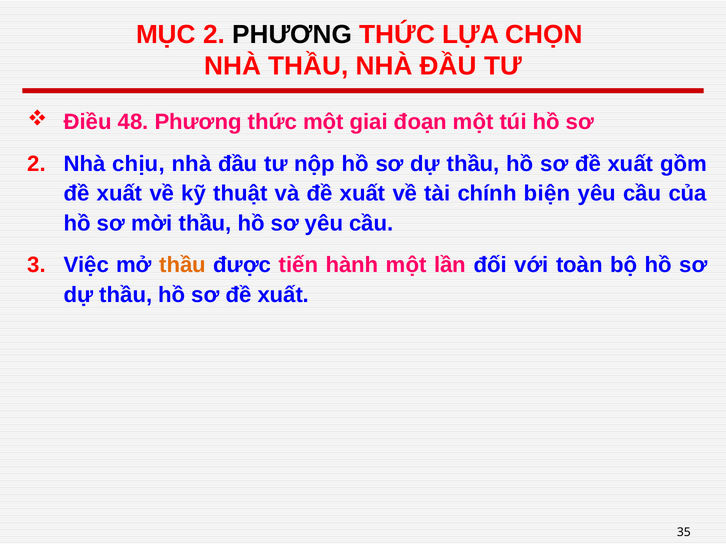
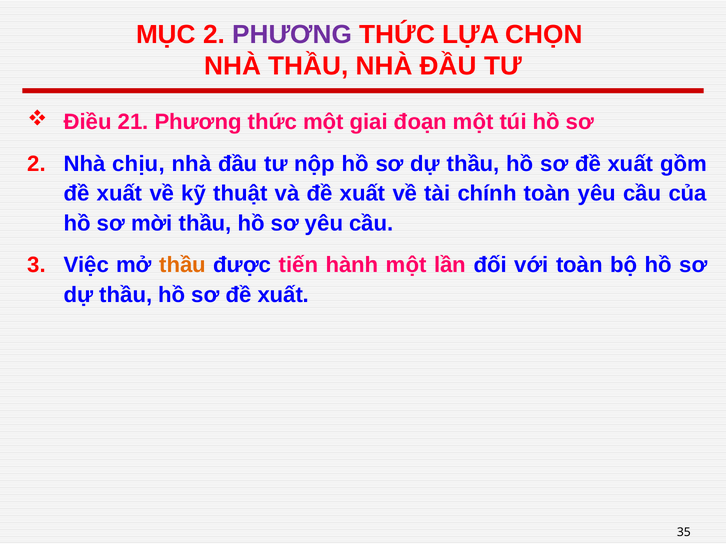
PHƯƠNG at (292, 34) colour: black -> purple
48: 48 -> 21
chính biện: biện -> toàn
